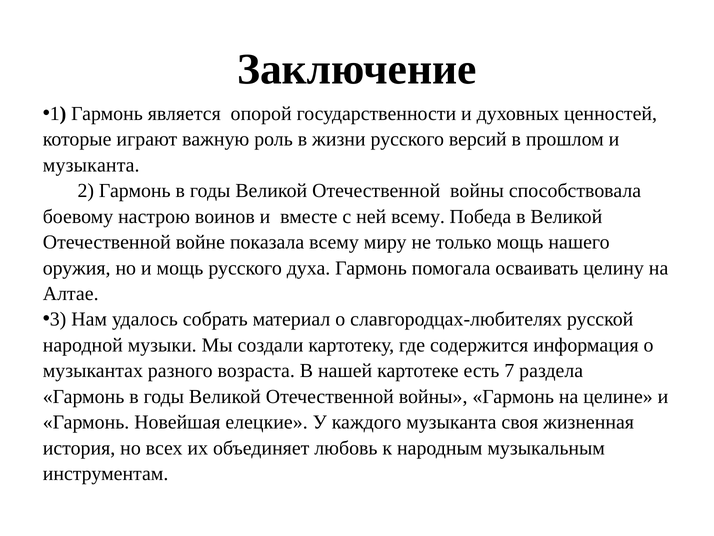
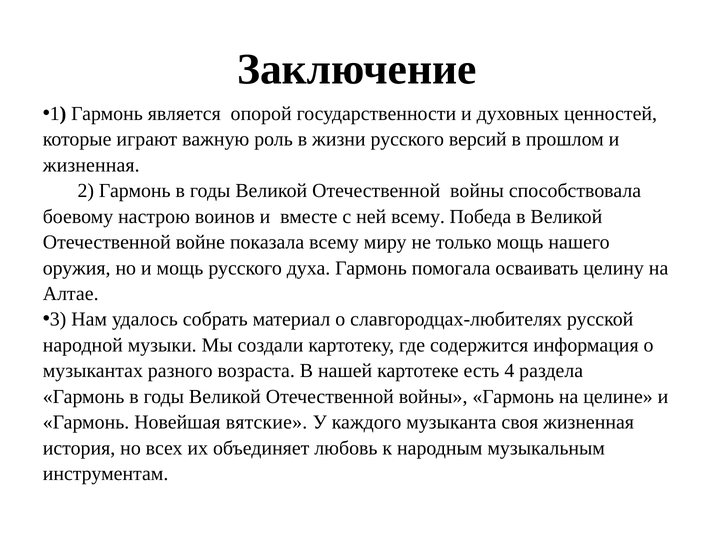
музыканта at (91, 165): музыканта -> жизненная
7: 7 -> 4
елецкие: елецкие -> вятские
